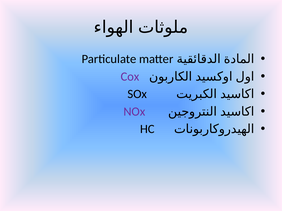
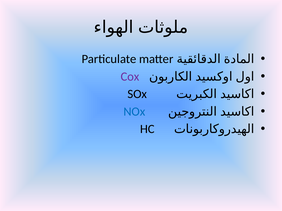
NOx colour: purple -> blue
